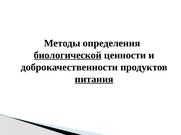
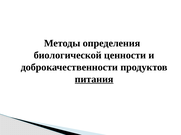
биологической underline: present -> none
